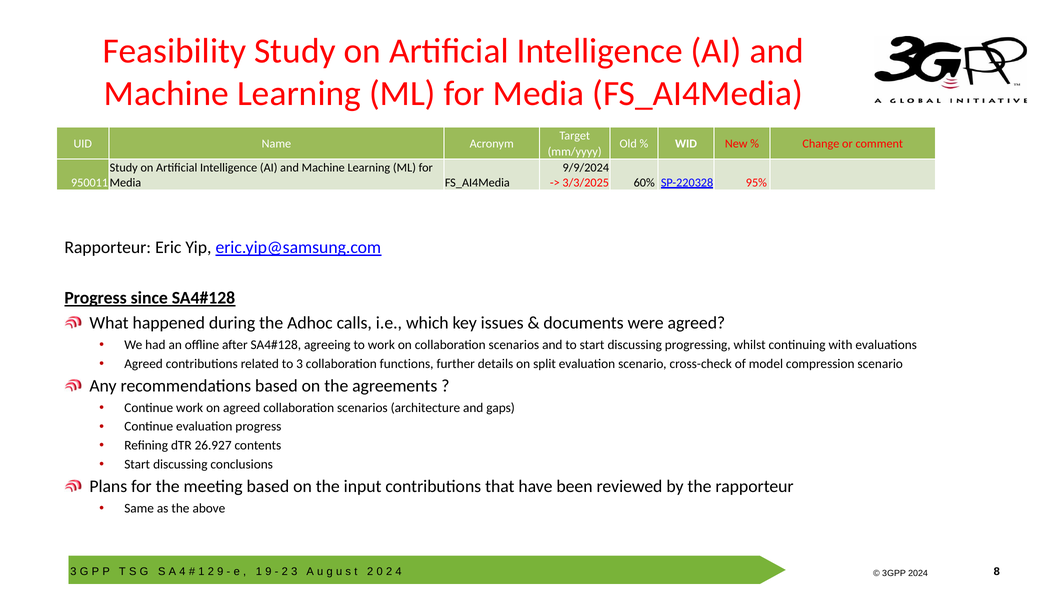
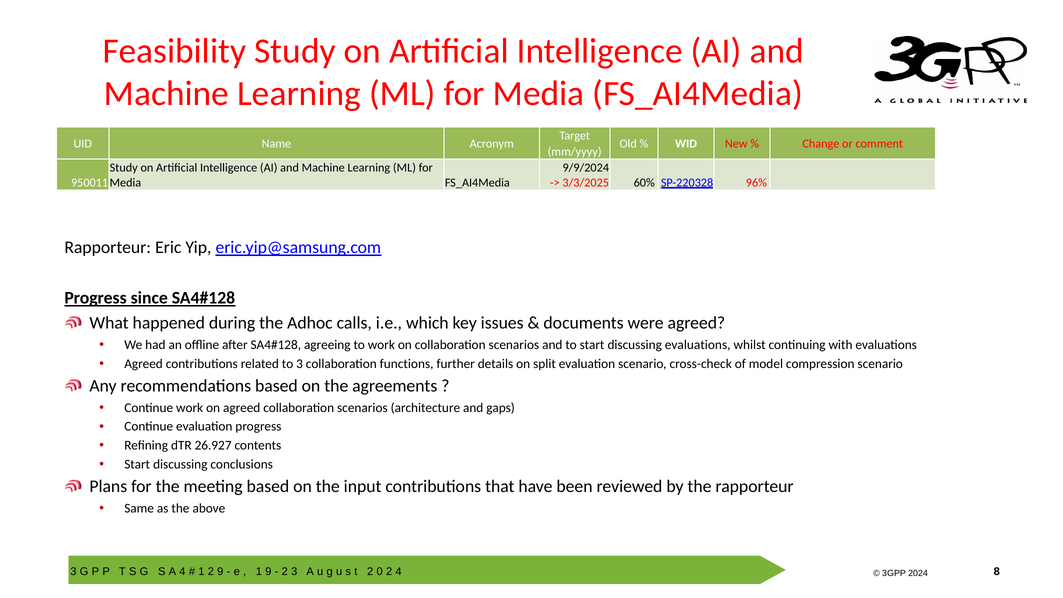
95%: 95% -> 96%
discussing progressing: progressing -> evaluations
